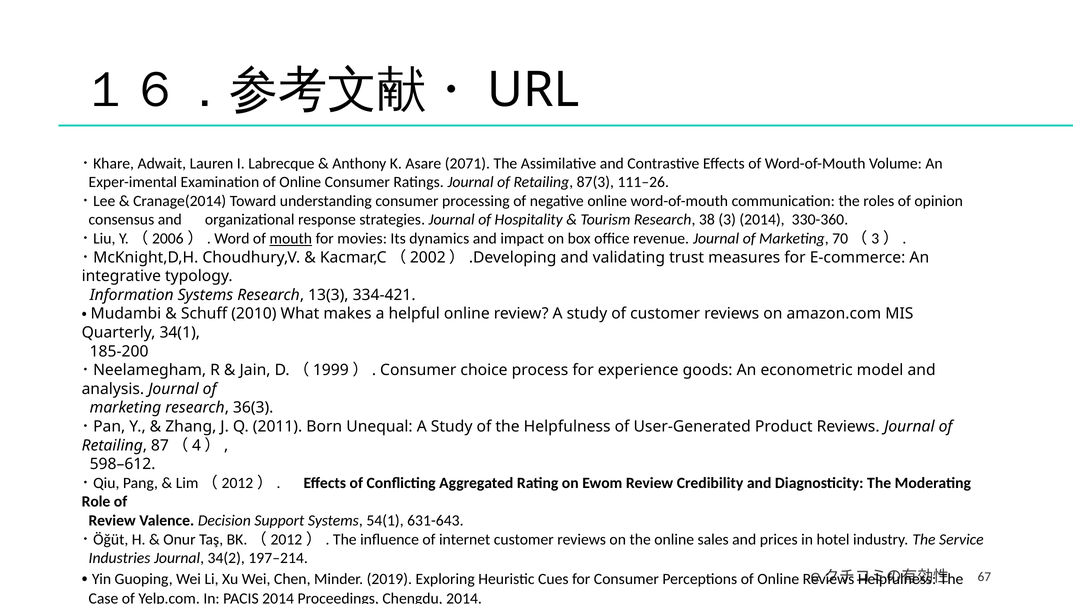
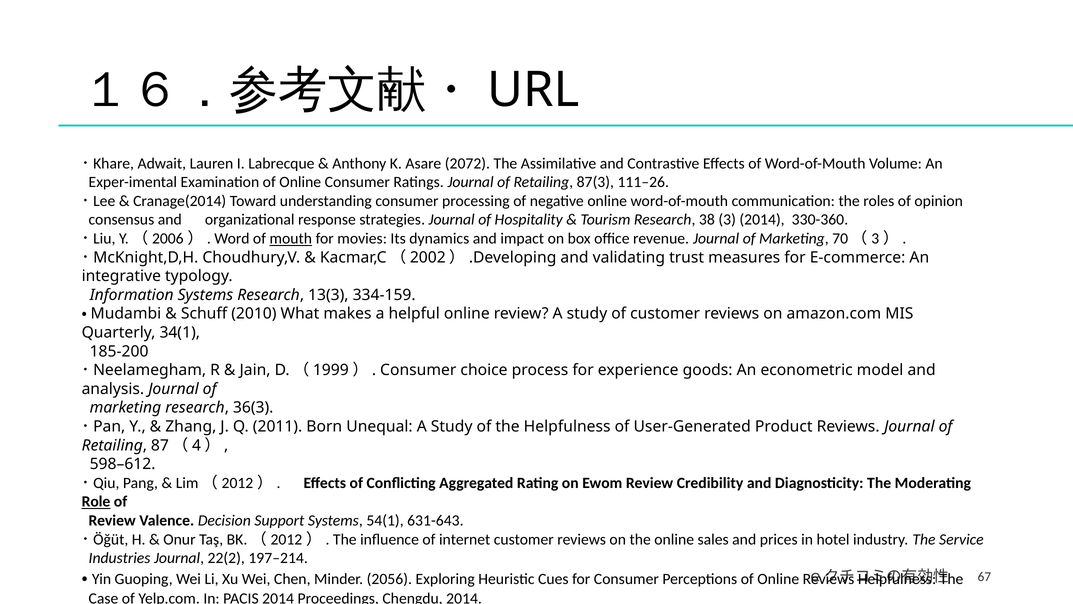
2071: 2071 -> 2072
334-421: 334-421 -> 334-159
Role underline: none -> present
34(2: 34(2 -> 22(2
2019: 2019 -> 2056
